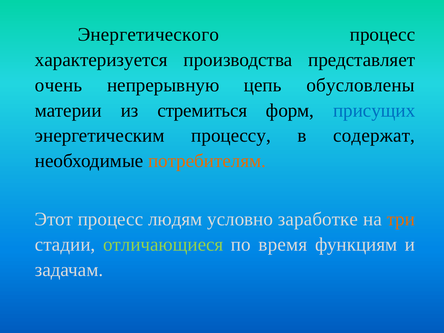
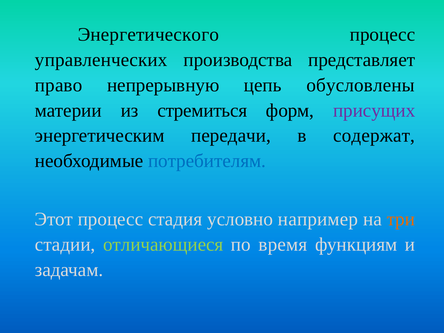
характеризуется: характеризуется -> управленческих
очень: очень -> право
присущих colour: blue -> purple
процессу: процессу -> передачи
потребителям colour: orange -> blue
людям: людям -> стадия
заработке: заработке -> например
